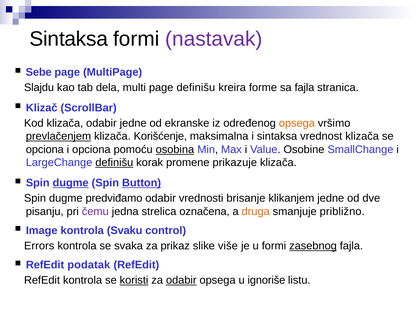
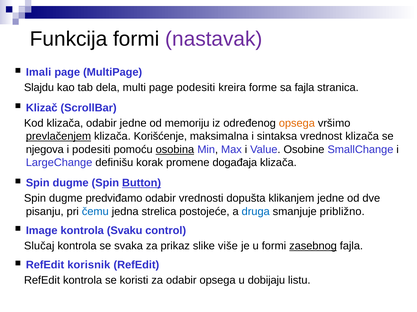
Sintaksa at (69, 39): Sintaksa -> Funkcija
Sebe: Sebe -> Imali
page definišu: definišu -> podesiti
ekranske: ekranske -> memoriju
opciona at (45, 150): opciona -> njegova
i opciona: opciona -> podesiti
definišu at (114, 163) underline: present -> none
prikazuje: prikazuje -> događaja
dugme at (71, 183) underline: present -> none
brisanje: brisanje -> dopušta
čemu colour: purple -> blue
označena: označena -> postojeće
druga colour: orange -> blue
Errors: Errors -> Slučaj
podatak: podatak -> korisnik
koristi underline: present -> none
odabir at (181, 281) underline: present -> none
ignoriše: ignoriše -> dobijaju
